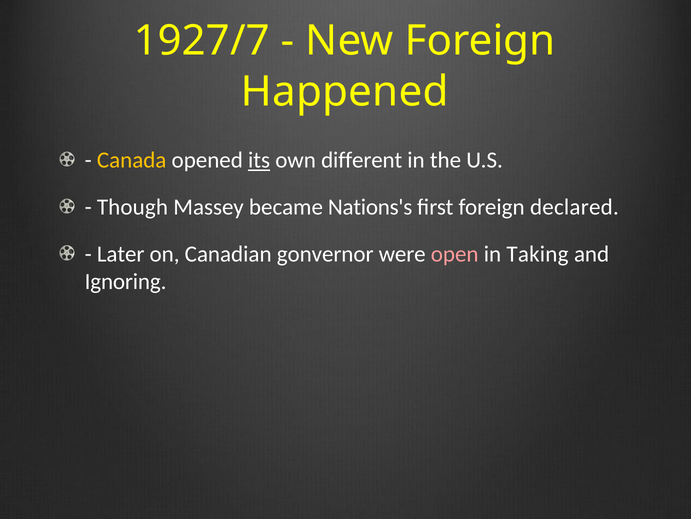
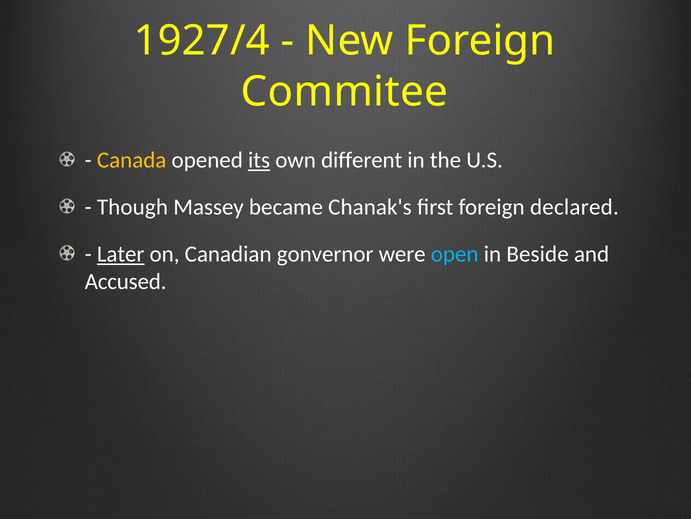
1927/7: 1927/7 -> 1927/4
Happened: Happened -> Commitee
Nations's: Nations's -> Chanak's
Later underline: none -> present
open colour: pink -> light blue
Taking: Taking -> Beside
Ignoring: Ignoring -> Accused
